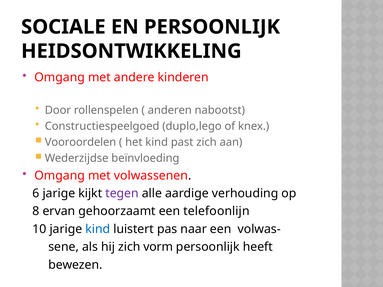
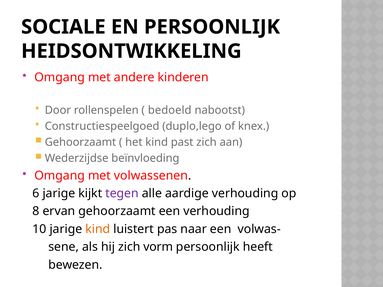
anderen: anderen -> bedoeld
Vooroordelen at (80, 142): Vooroordelen -> Gehoorzaamt
een telefoonlijn: telefoonlijn -> verhouding
kind at (98, 229) colour: blue -> orange
